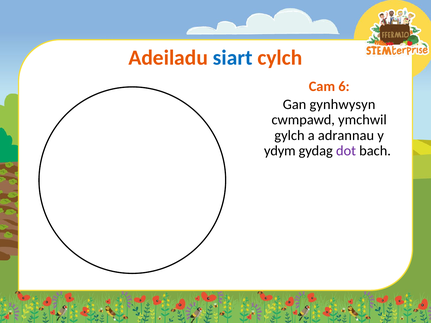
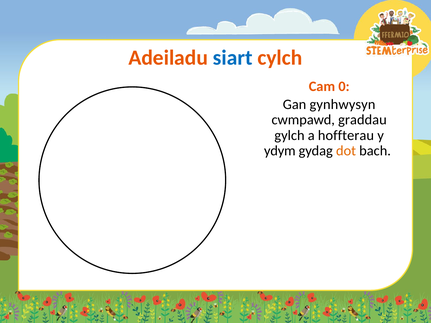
6: 6 -> 0
ymchwil: ymchwil -> graddau
adrannau: adrannau -> hoffterau
dot colour: purple -> orange
